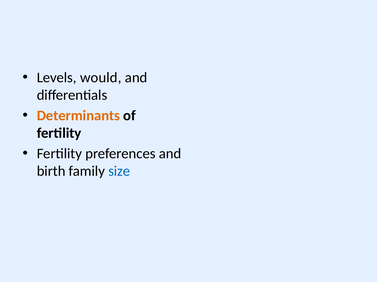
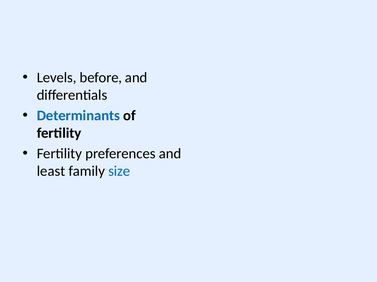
would: would -> before
Determinants colour: orange -> blue
birth: birth -> least
